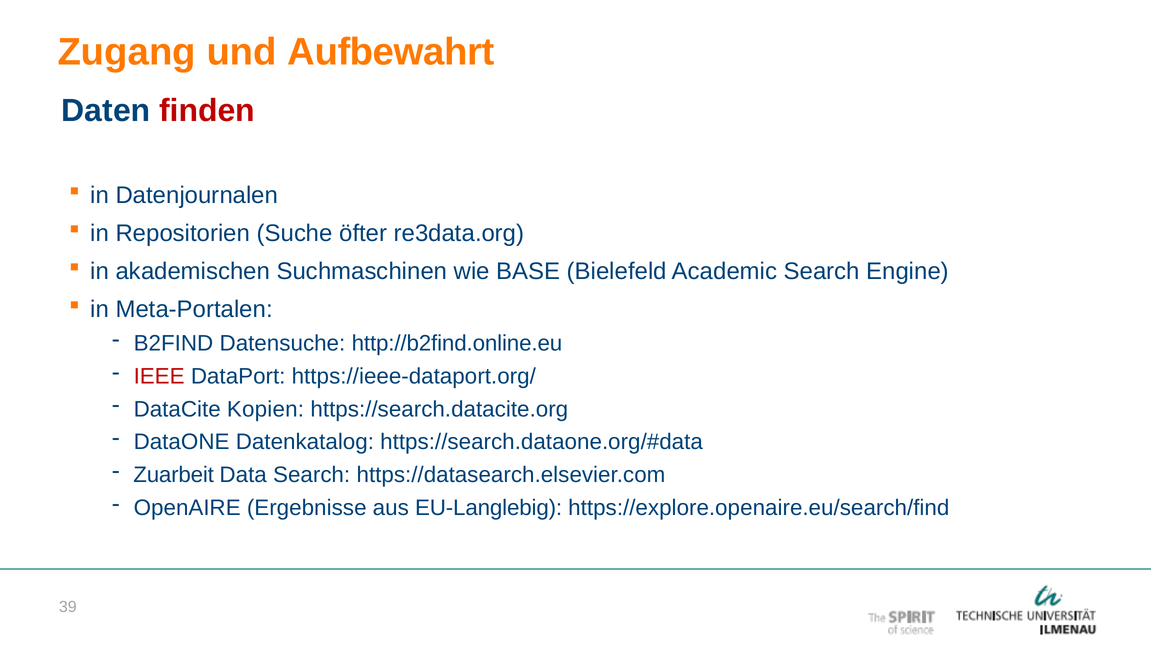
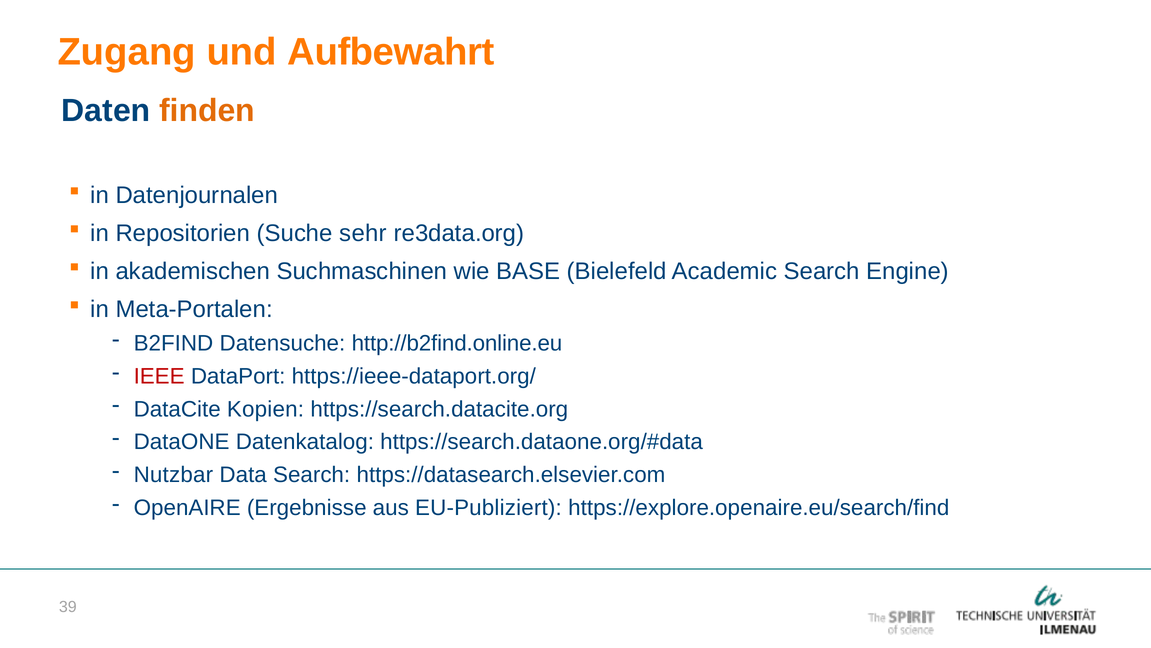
finden colour: red -> orange
öfter: öfter -> sehr
Zuarbeit: Zuarbeit -> Nutzbar
EU-Langlebig: EU-Langlebig -> EU-Publiziert
